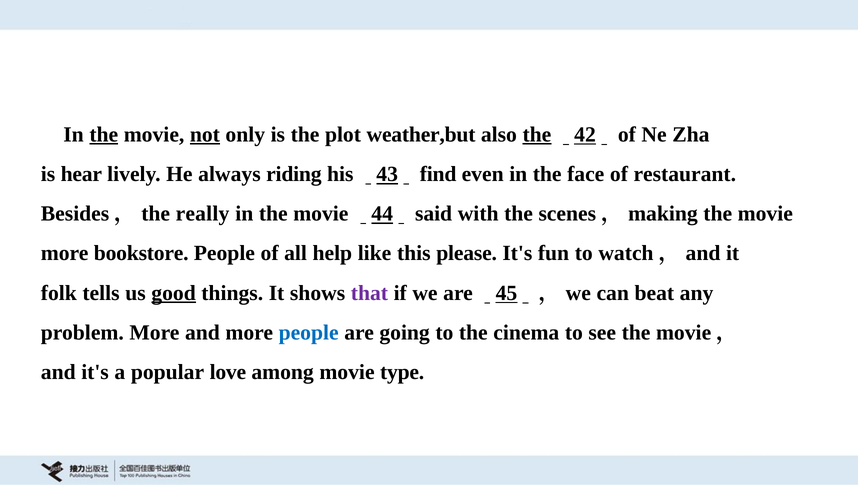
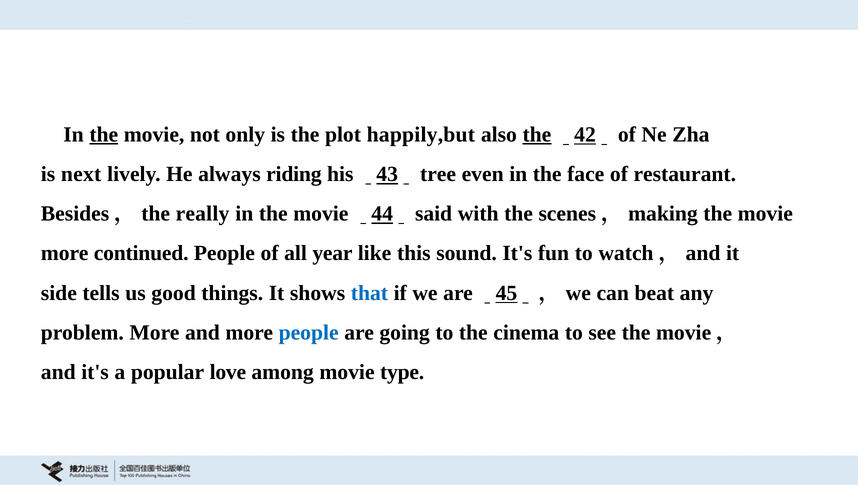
not underline: present -> none
weather,but: weather,but -> happily,but
hear: hear -> next
find: find -> tree
bookstore: bookstore -> continued
help: help -> year
please: please -> sound
folk: folk -> side
good underline: present -> none
that colour: purple -> blue
